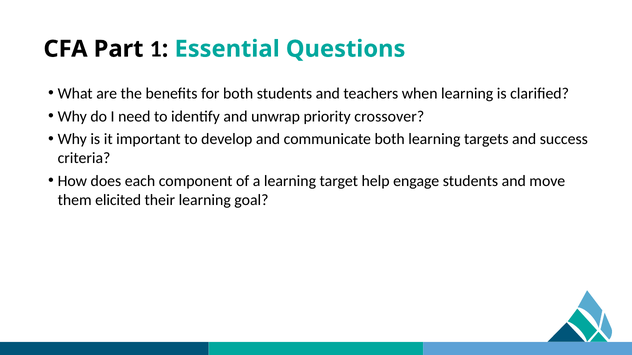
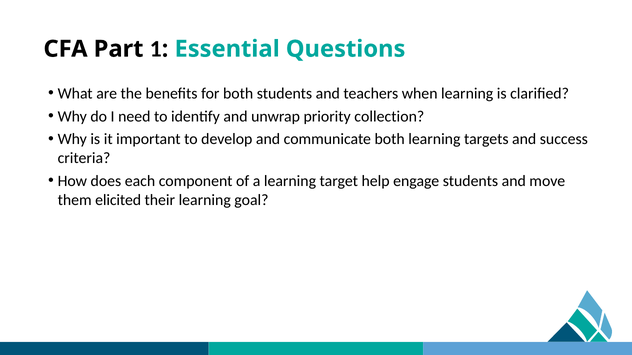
crossover: crossover -> collection
